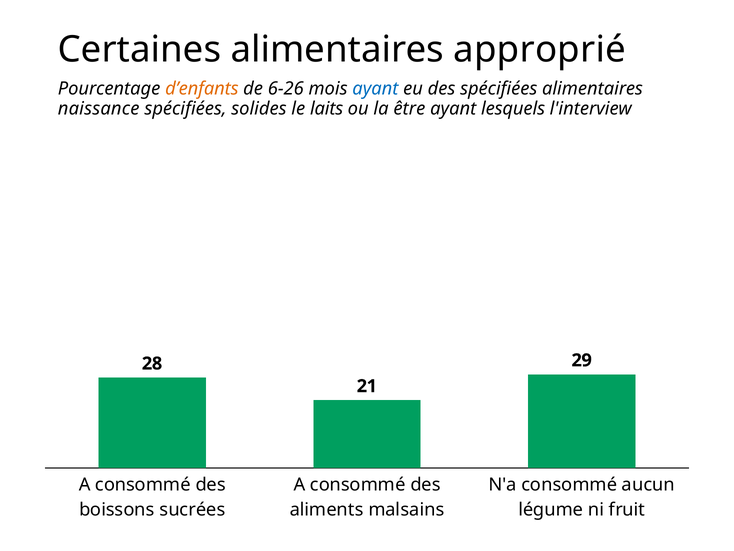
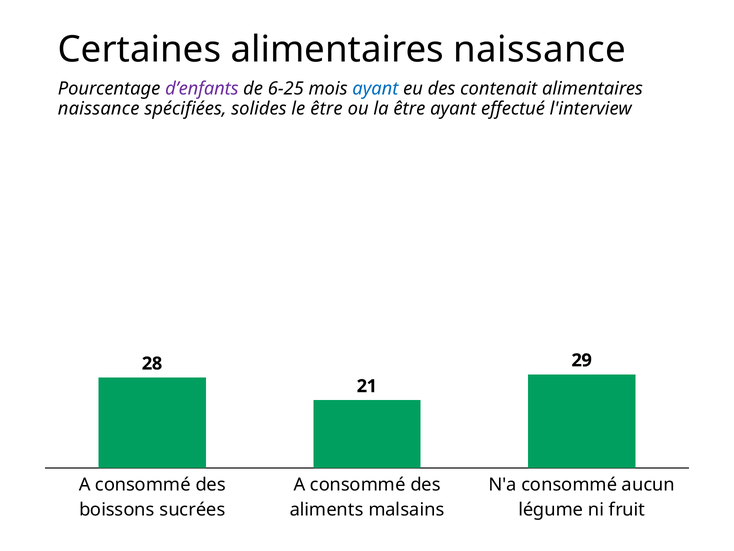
approprié at (540, 49): approprié -> naissance
d’enfants colour: orange -> purple
6-26: 6-26 -> 6-25
des spécifiées: spécifiées -> contenait
le laits: laits -> être
lesquels: lesquels -> effectué
